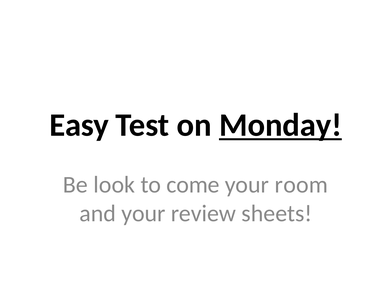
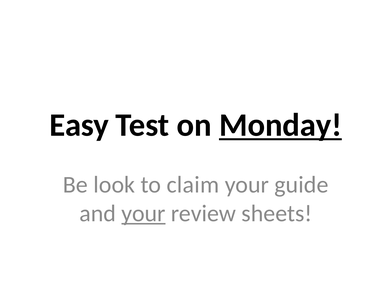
come: come -> claim
room: room -> guide
your at (143, 213) underline: none -> present
